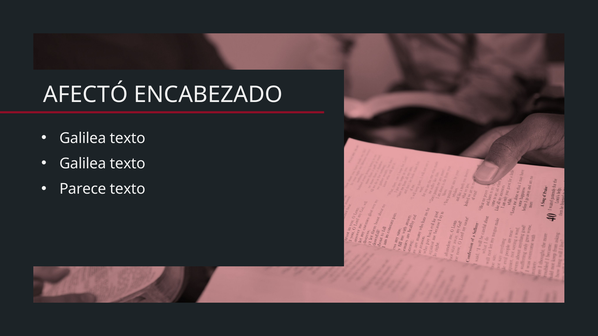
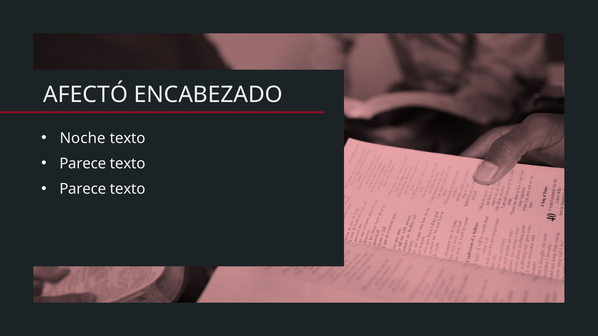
Galilea at (83, 138): Galilea -> Noche
Galilea at (83, 164): Galilea -> Parece
